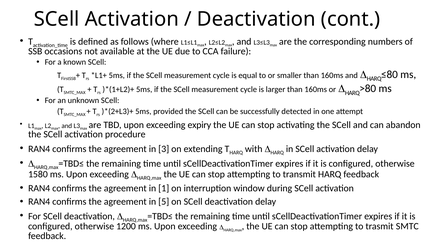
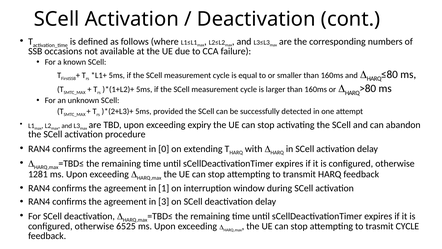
3: 3 -> 0
1580: 1580 -> 1281
5: 5 -> 3
1200: 1200 -> 6525
trasmit SMTC: SMTC -> CYCLE
